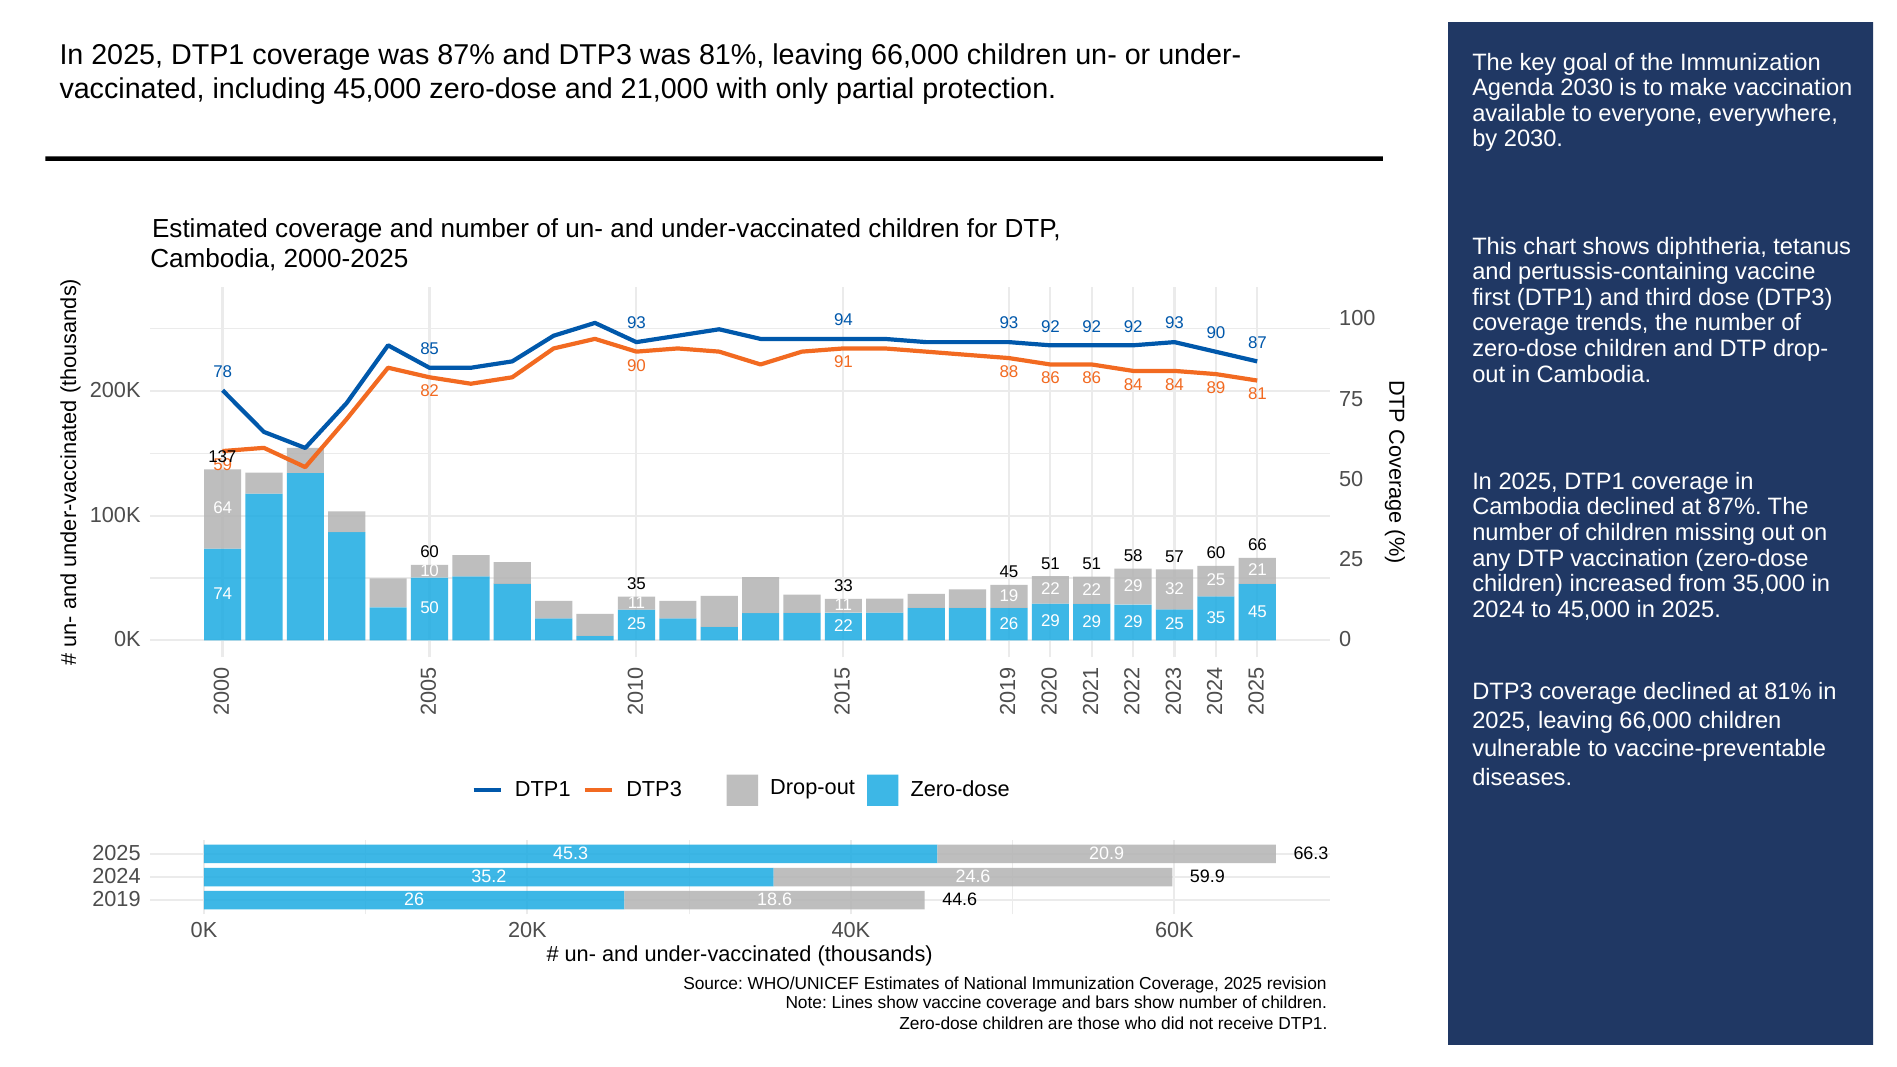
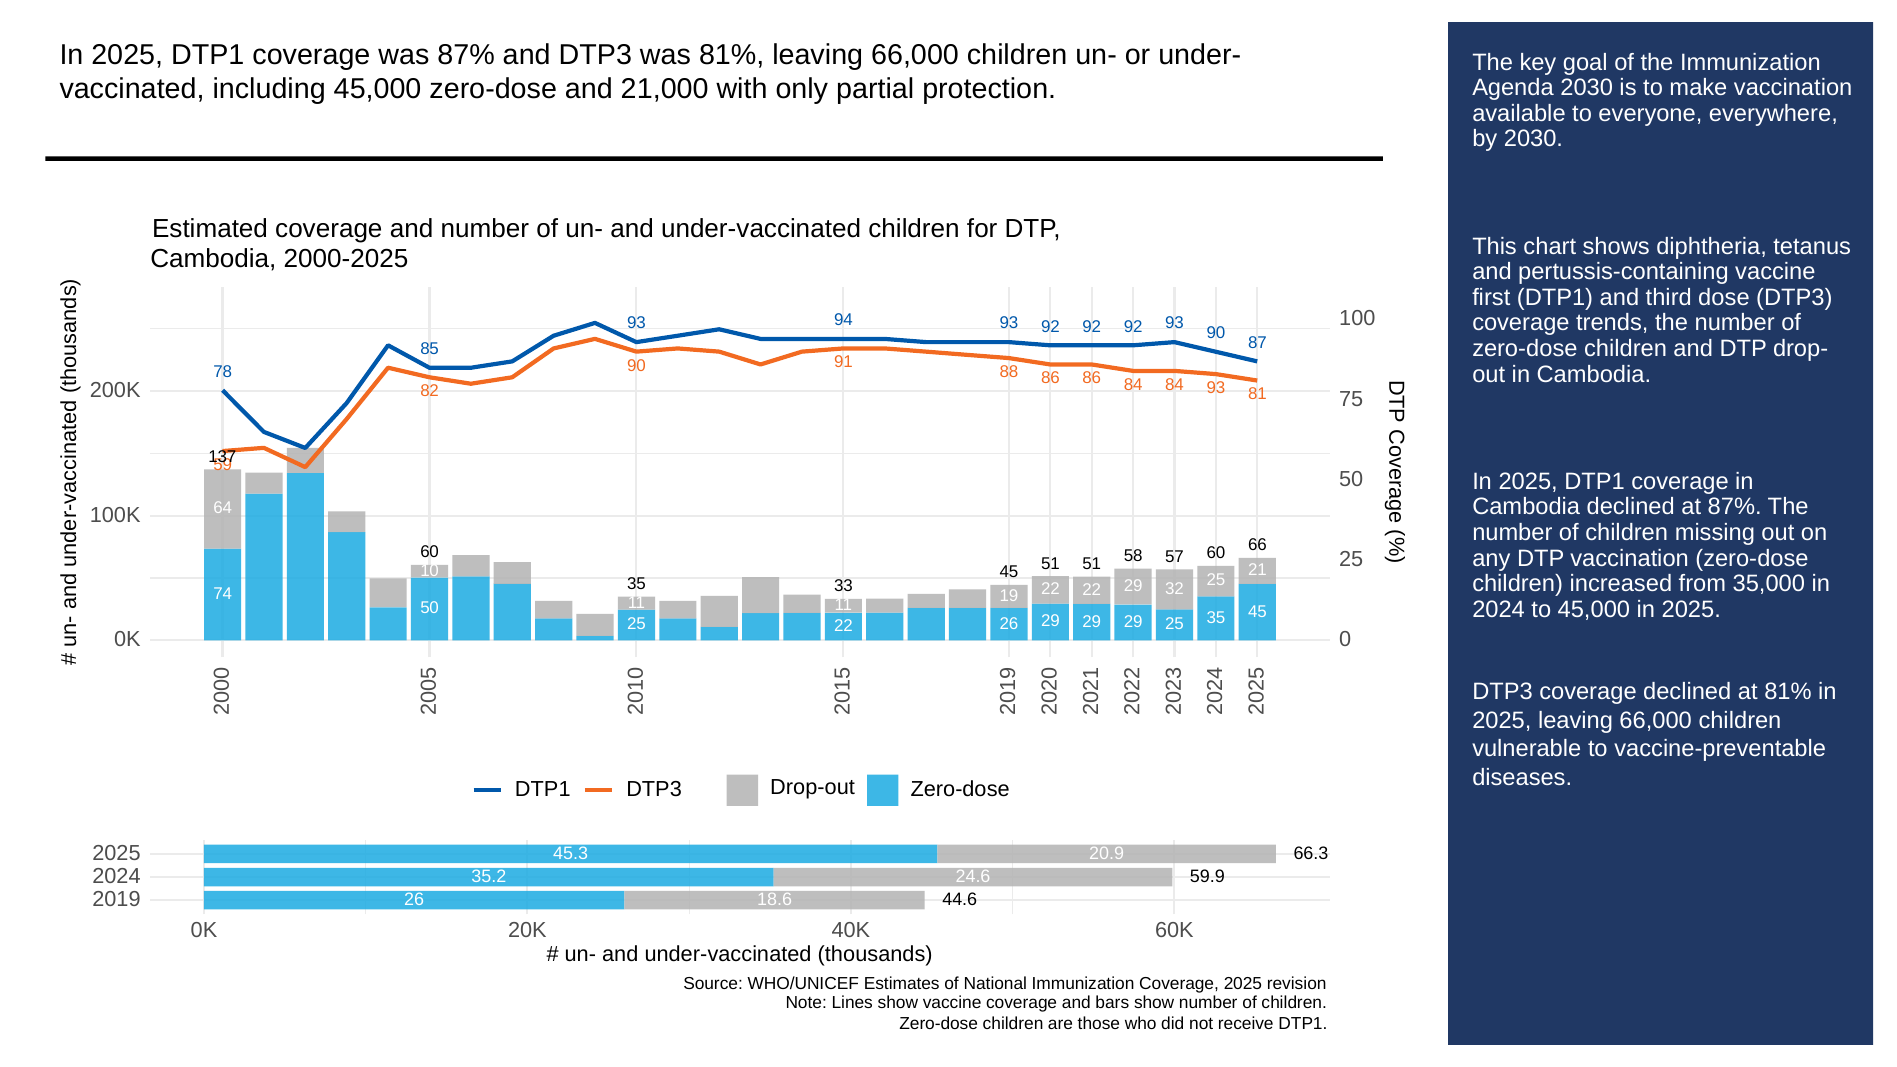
84 89: 89 -> 93
